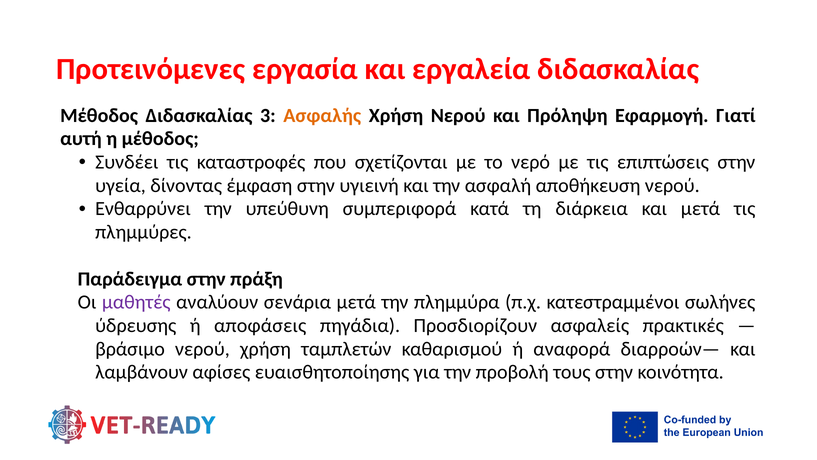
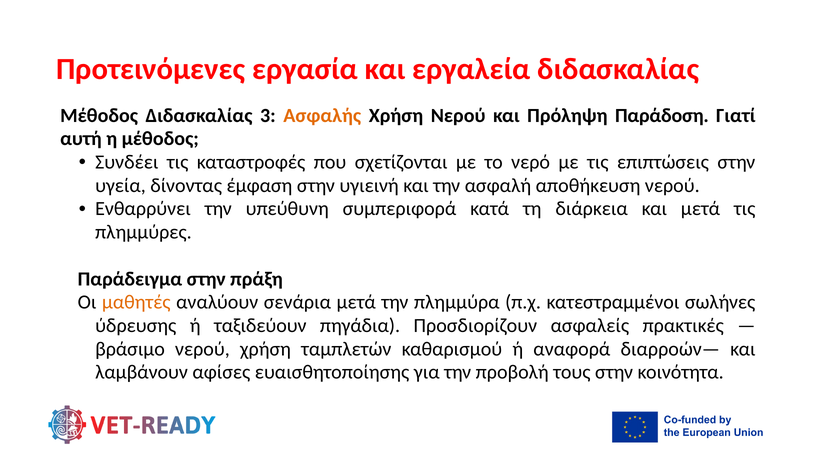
Εφαρμογή: Εφαρμογή -> Παράδοση
μαθητές colour: purple -> orange
αποφάσεις: αποφάσεις -> ταξιδεύουν
